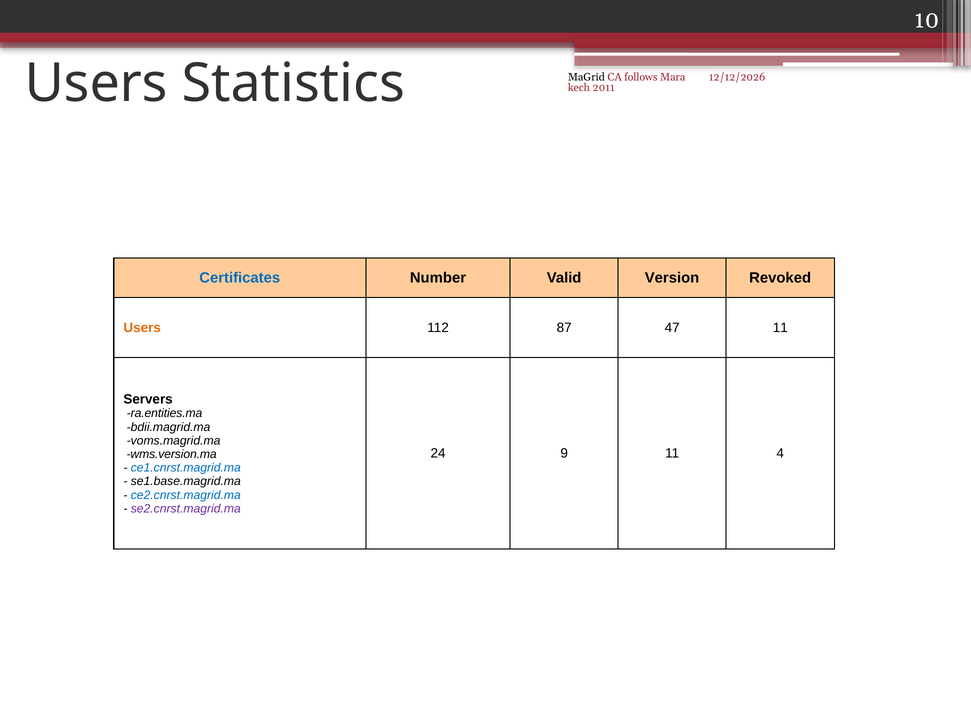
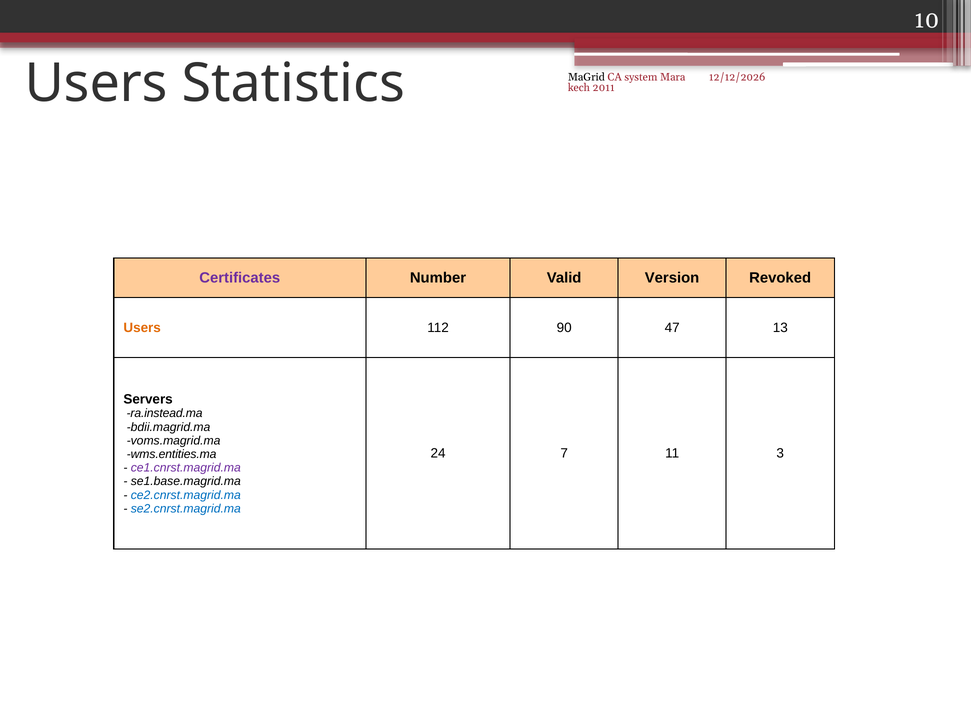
follows: follows -> system
Certificates colour: blue -> purple
87: 87 -> 90
47 11: 11 -> 13
ra.entities.ma: ra.entities.ma -> ra.instead.ma
9: 9 -> 7
4: 4 -> 3
wms.version.ma: wms.version.ma -> wms.entities.ma
ce1.cnrst.magrid.ma colour: blue -> purple
se2.cnrst.magrid.ma colour: purple -> blue
